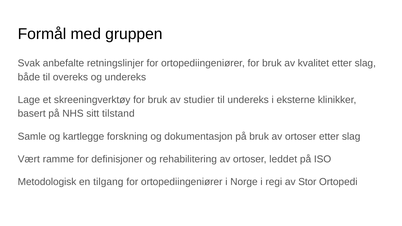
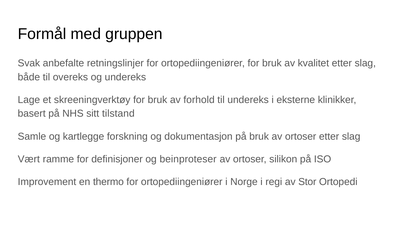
studier: studier -> forhold
rehabilitering: rehabilitering -> beinproteser
leddet: leddet -> silikon
Metodologisk: Metodologisk -> Improvement
tilgang: tilgang -> thermo
